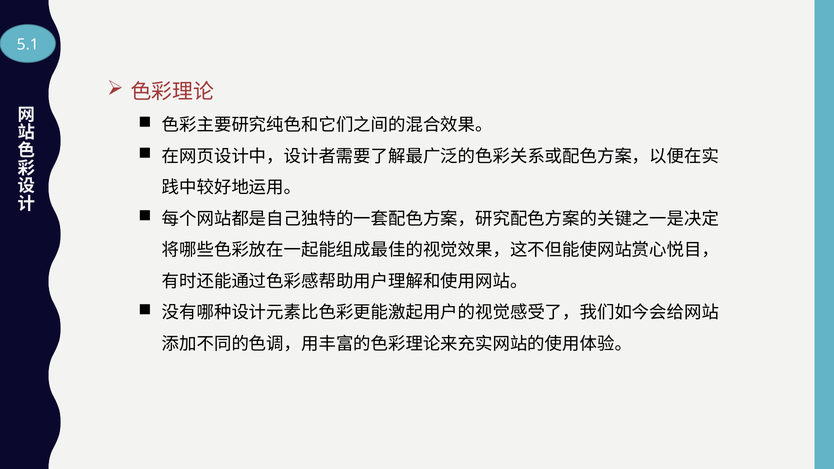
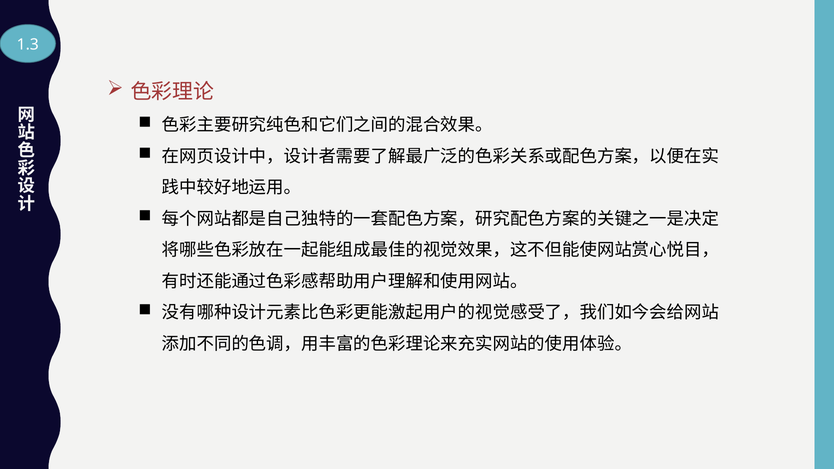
5.1: 5.1 -> 1.3
